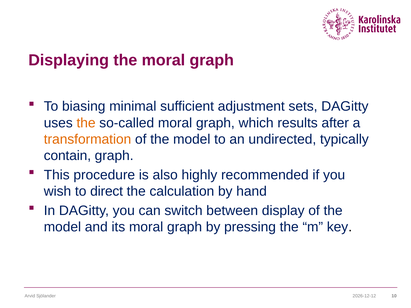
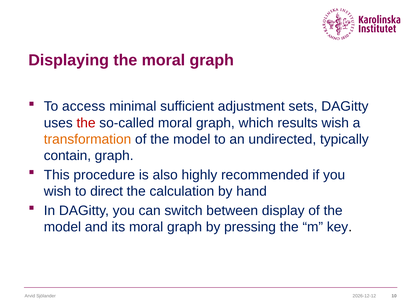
biasing: biasing -> access
the at (86, 123) colour: orange -> red
results after: after -> wish
